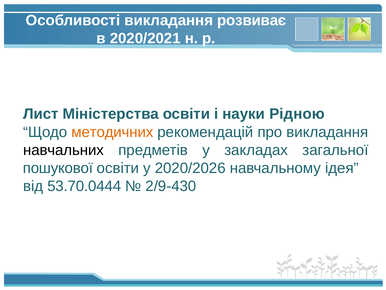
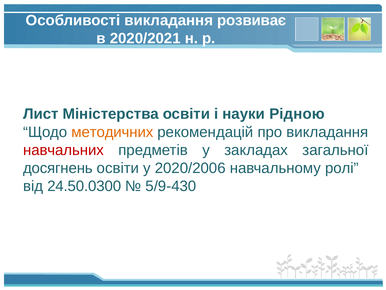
навчальних colour: black -> red
пошукової: пошукової -> досягнень
2020/2026: 2020/2026 -> 2020/2006
ідея: ідея -> ролі
53.70.0444: 53.70.0444 -> 24.50.0300
2/9-430: 2/9-430 -> 5/9-430
